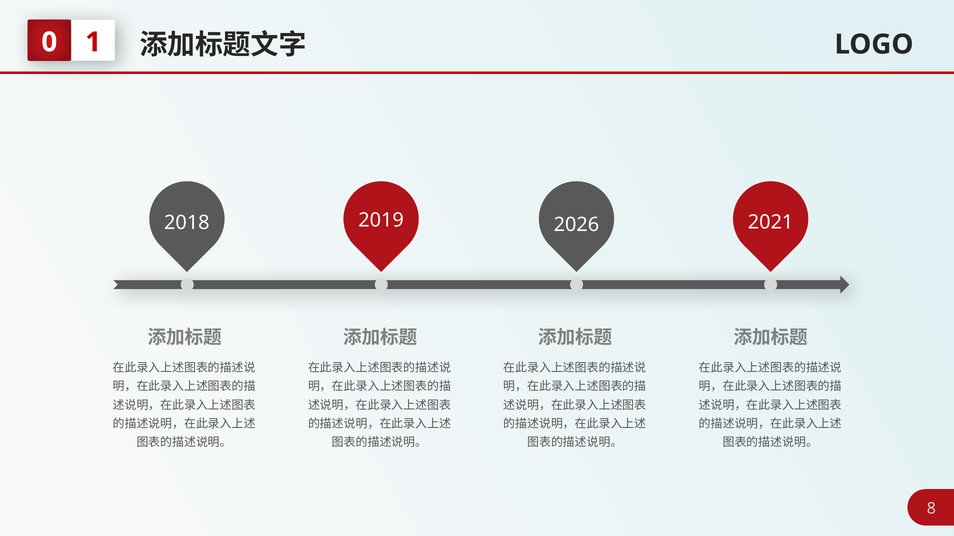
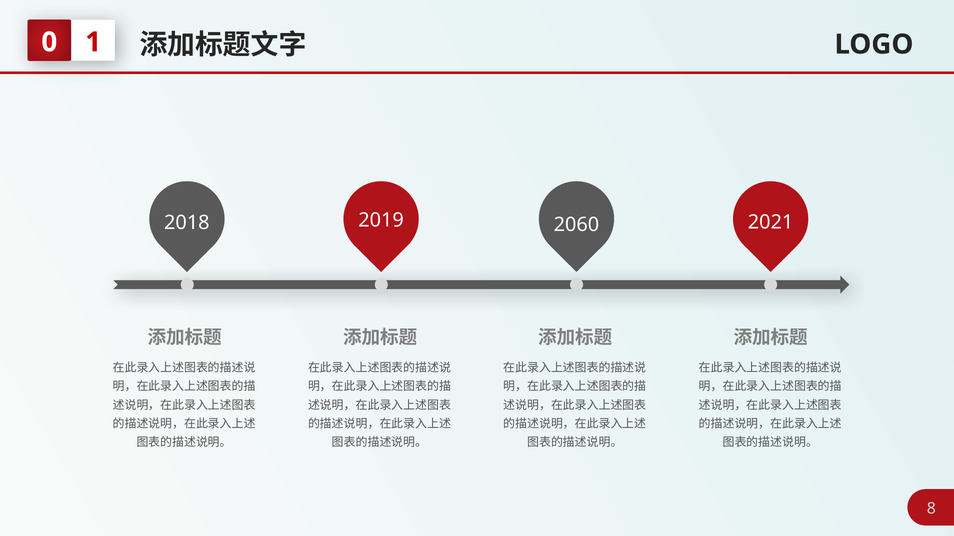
2026: 2026 -> 2060
